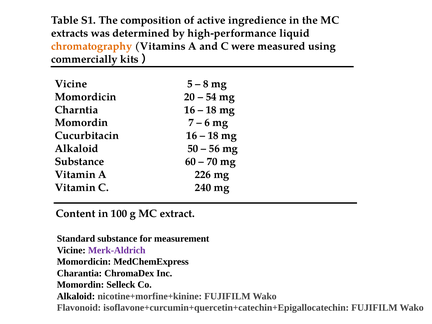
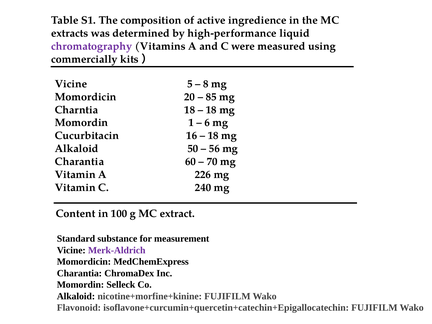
chromatography colour: orange -> purple
54: 54 -> 85
Charntia 16: 16 -> 18
7: 7 -> 1
Substance at (80, 162): Substance -> Charantia
